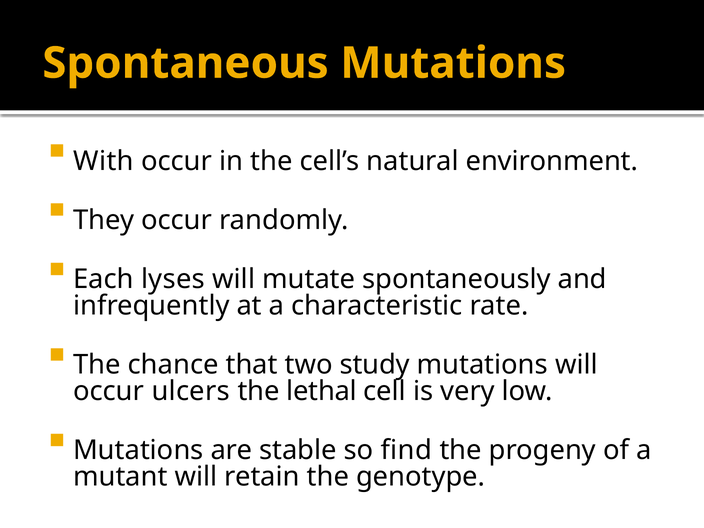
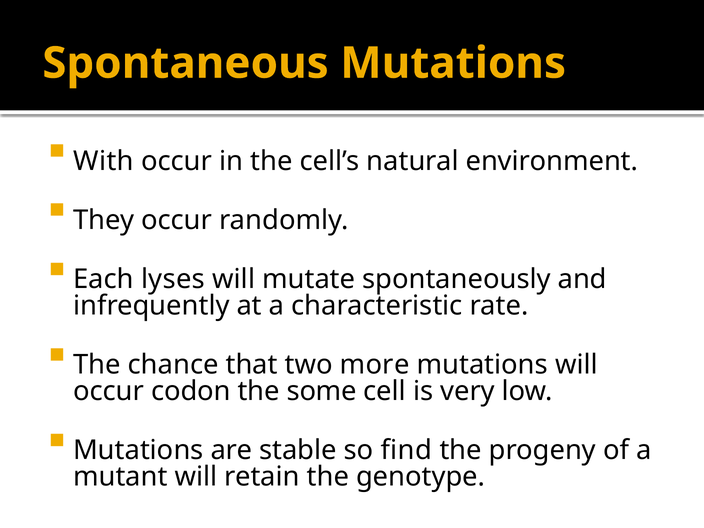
study: study -> more
ulcers: ulcers -> codon
lethal: lethal -> some
